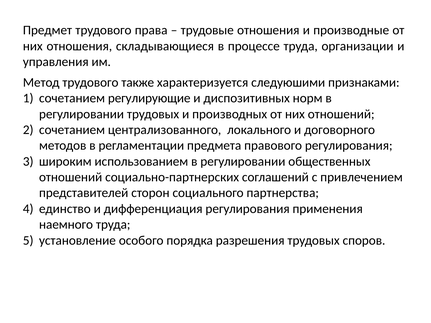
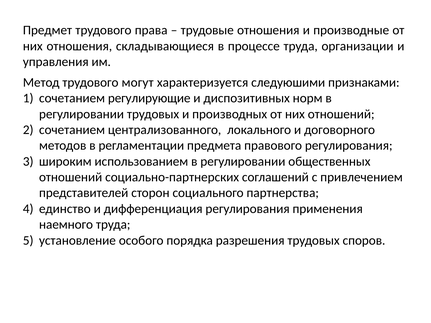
также: также -> могут
